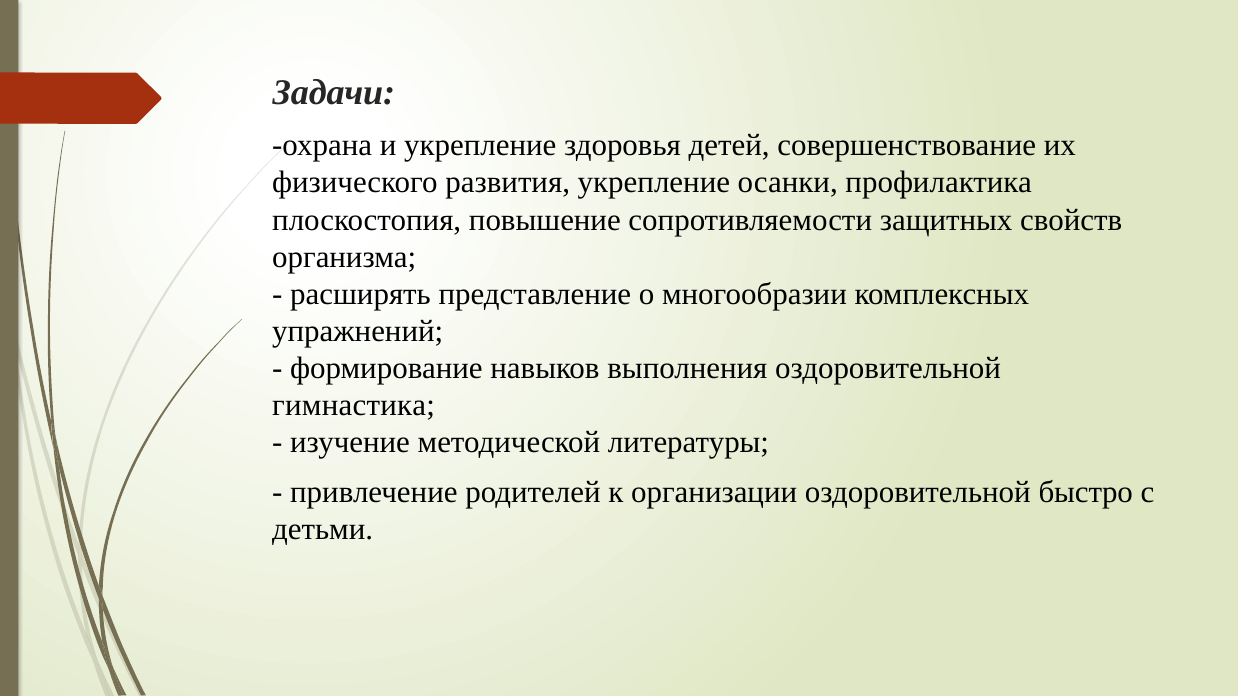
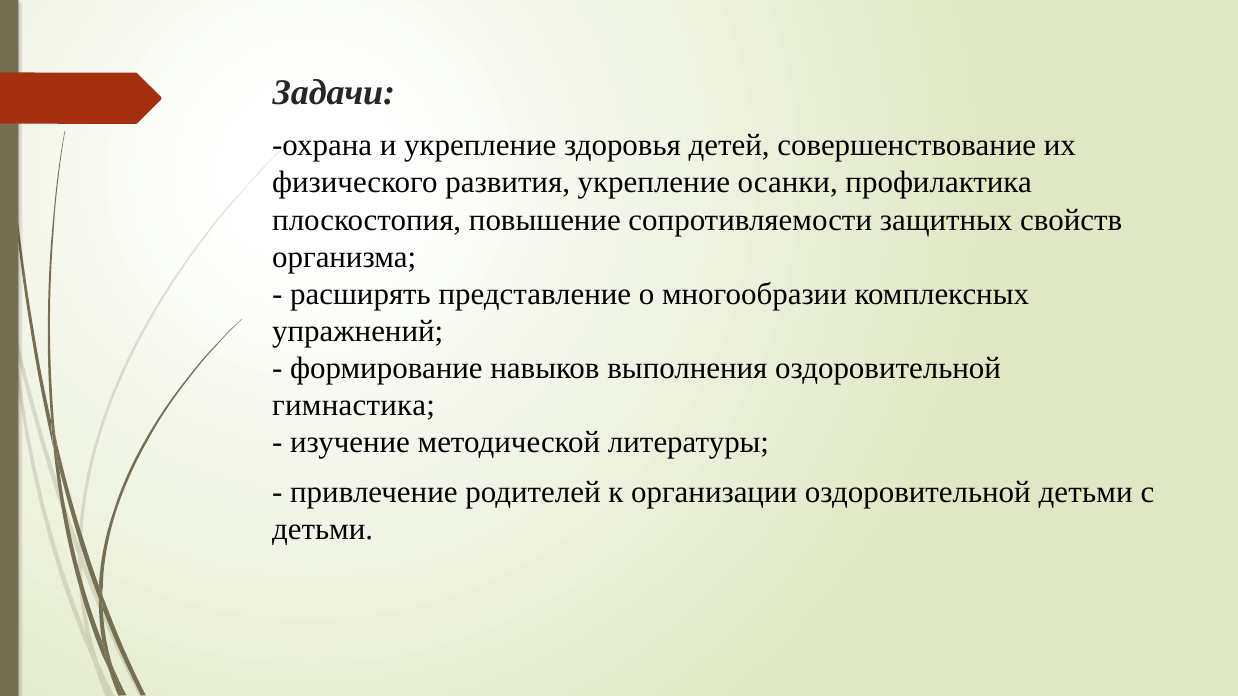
оздоровительной быстро: быстро -> детьми
